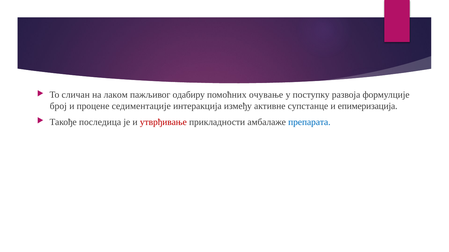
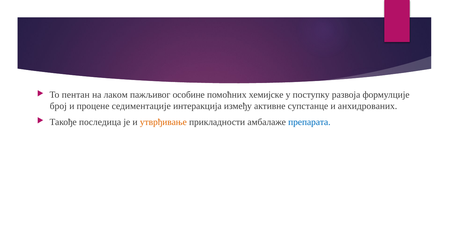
сличан: сличан -> пентан
одабиру: одабиру -> особине
очување: очување -> хемијске
епимеризација: епимеризација -> анхидрованих
утврђивање colour: red -> orange
